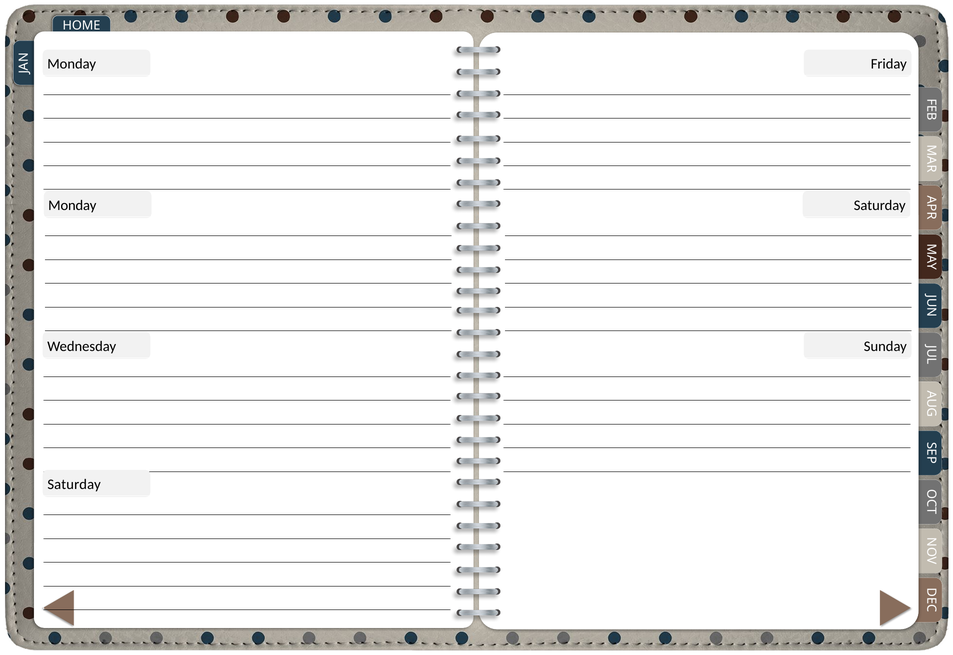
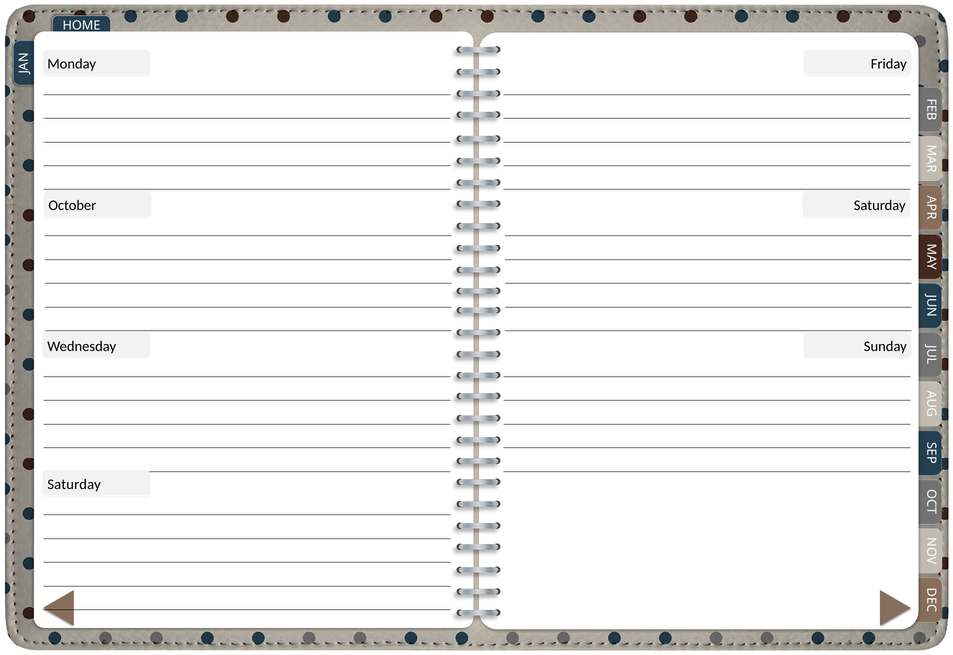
Monday at (72, 206): Monday -> October
